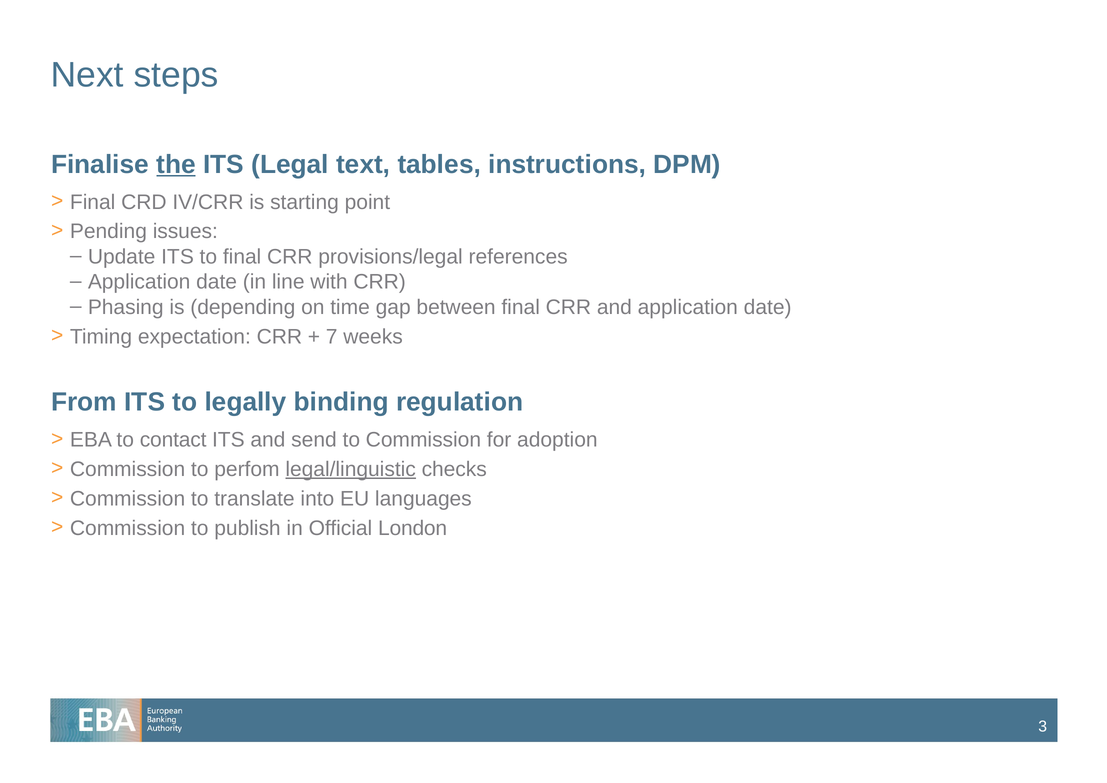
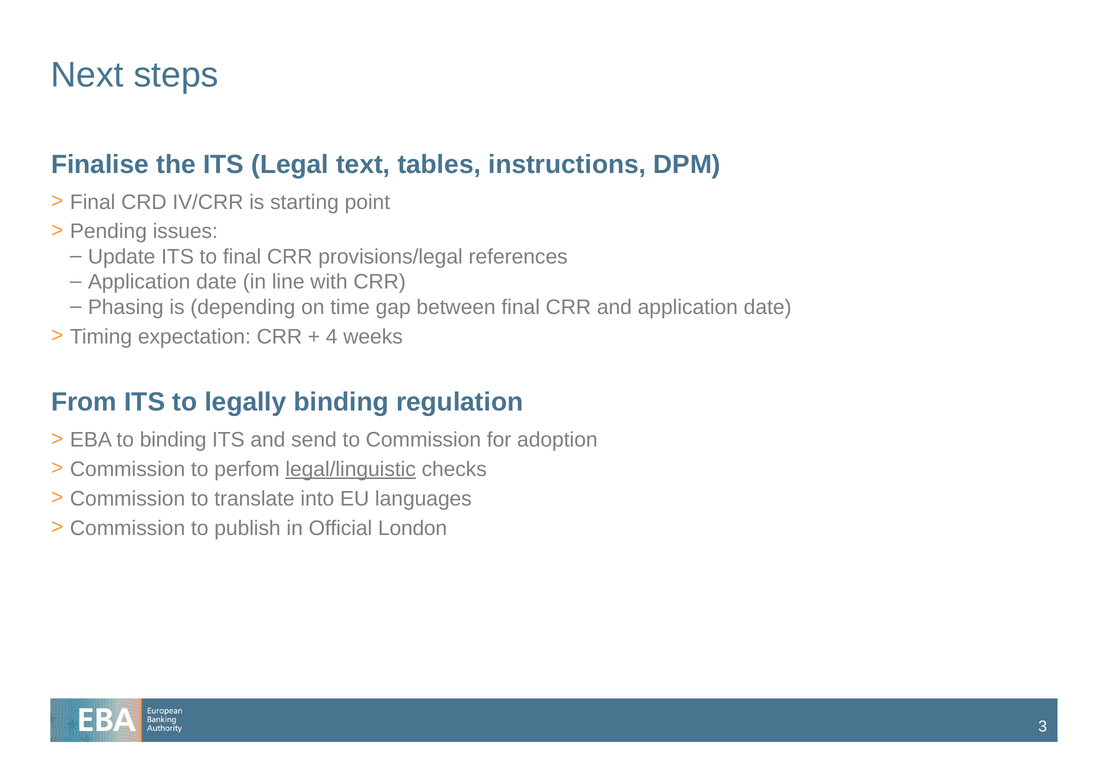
the underline: present -> none
7: 7 -> 4
to contact: contact -> binding
